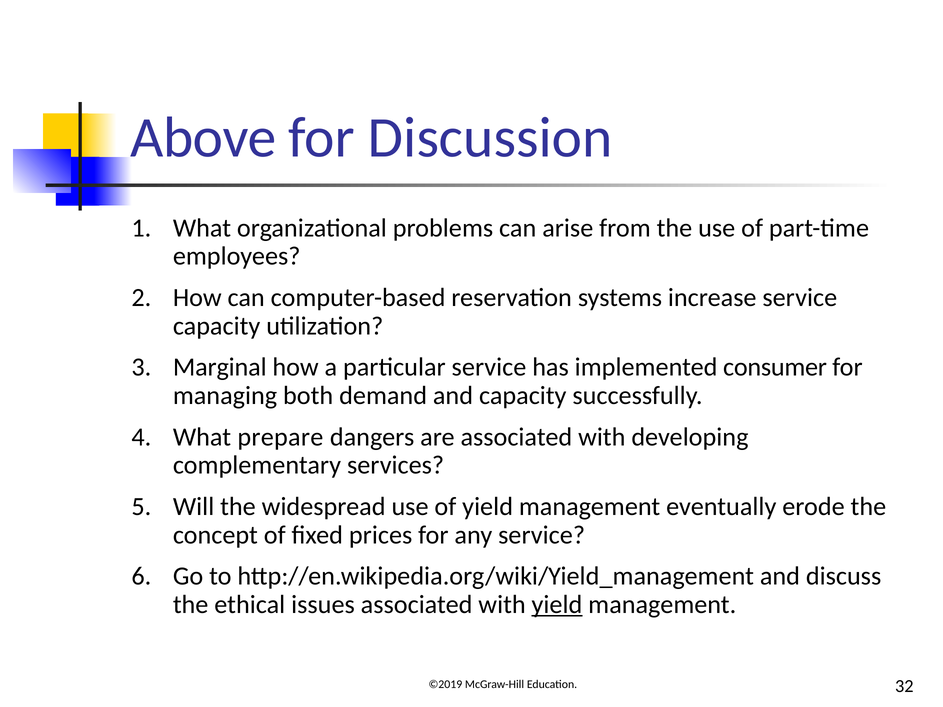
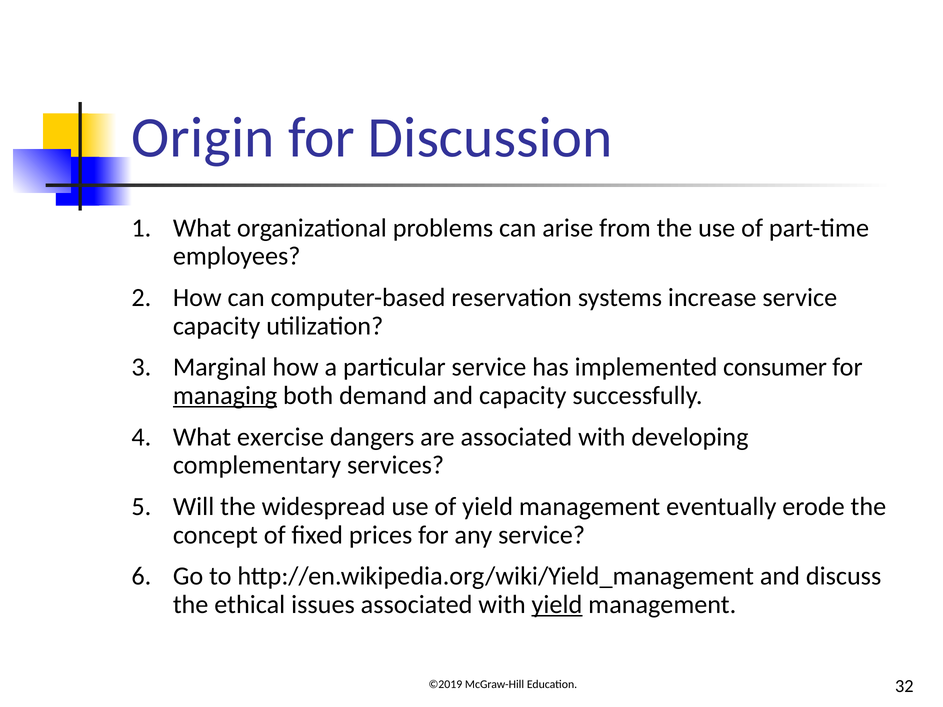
Above: Above -> Origin
managing underline: none -> present
prepare: prepare -> exercise
